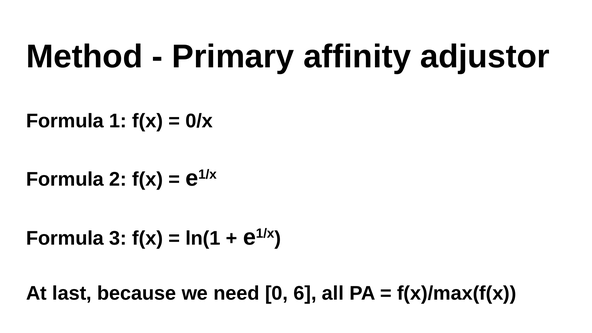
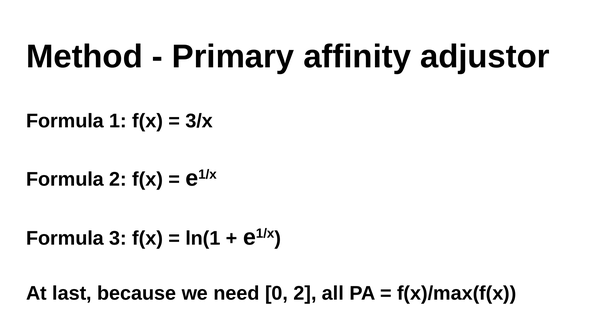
0/x: 0/x -> 3/x
0 6: 6 -> 2
